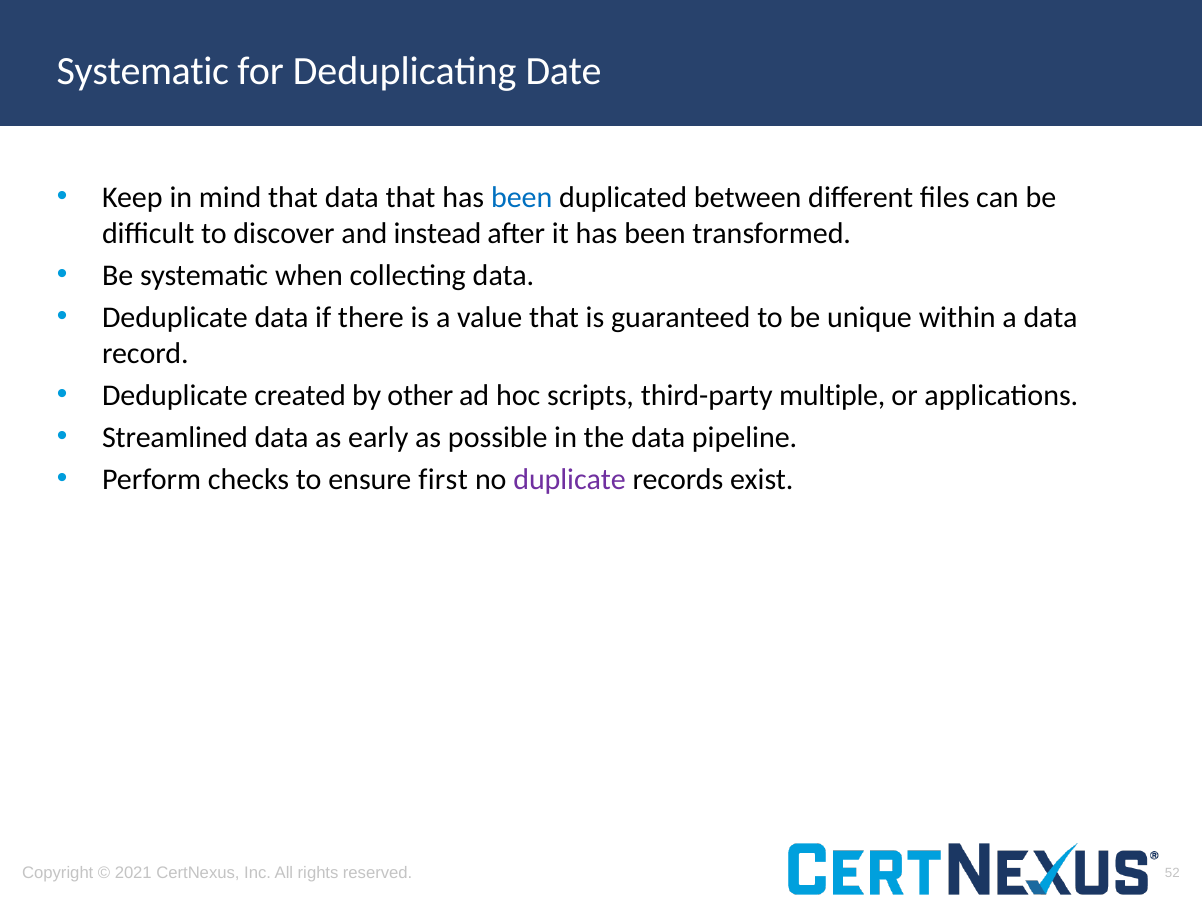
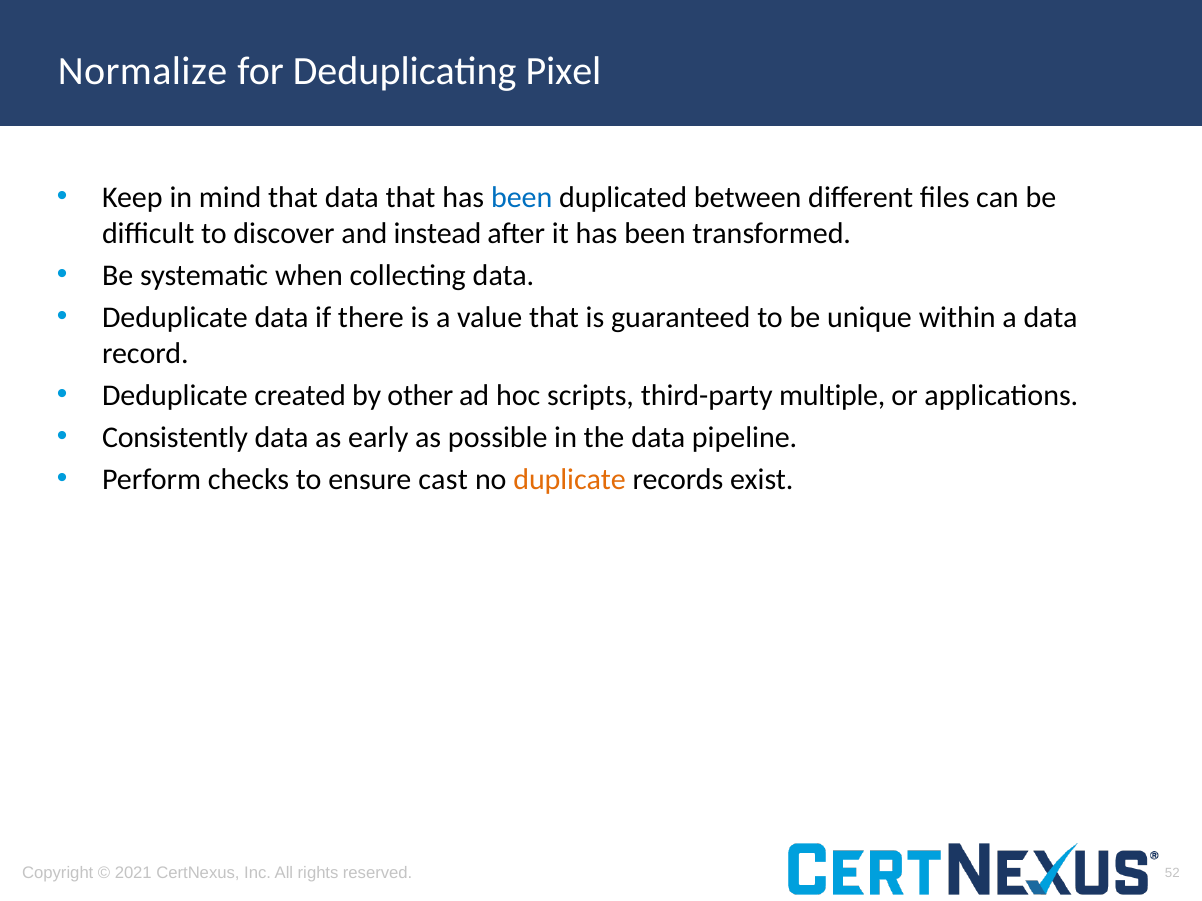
Systematic at (143, 71): Systematic -> Normalize
Date: Date -> Pixel
Streamlined: Streamlined -> Consistently
first: first -> cast
duplicate colour: purple -> orange
